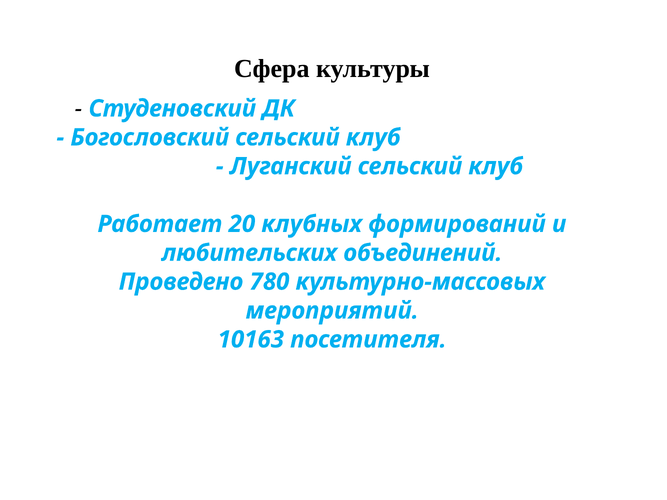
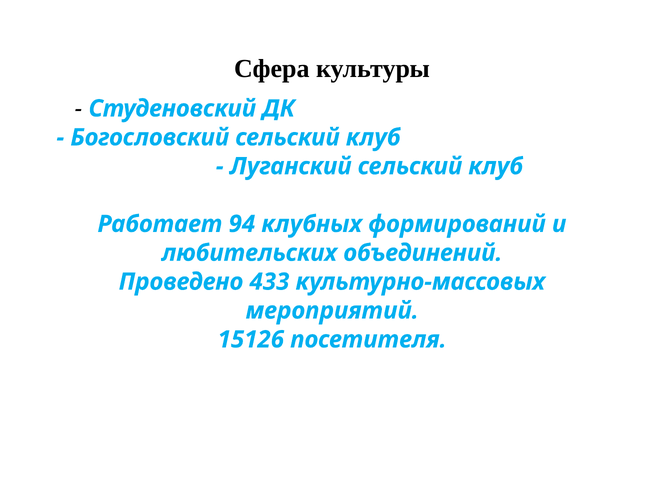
20: 20 -> 94
780: 780 -> 433
10163: 10163 -> 15126
